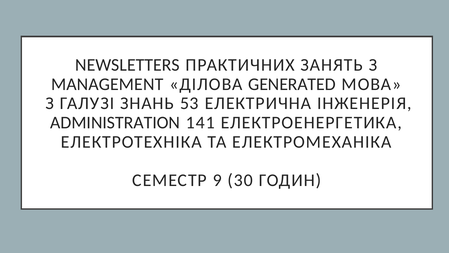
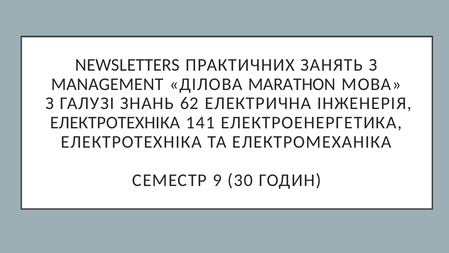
GENERATED: GENERATED -> MARATHON
53: 53 -> 62
ADMINISTRATION at (115, 122): ADMINISTRATION -> ЕЛЕКТРОТЕХНІКА
